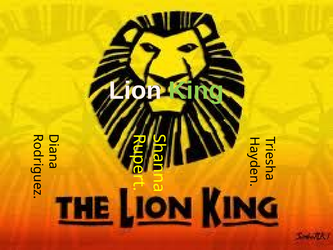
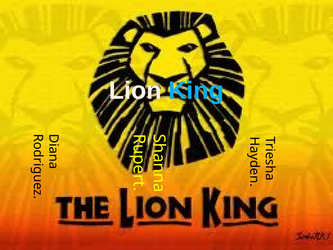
King colour: light green -> light blue
